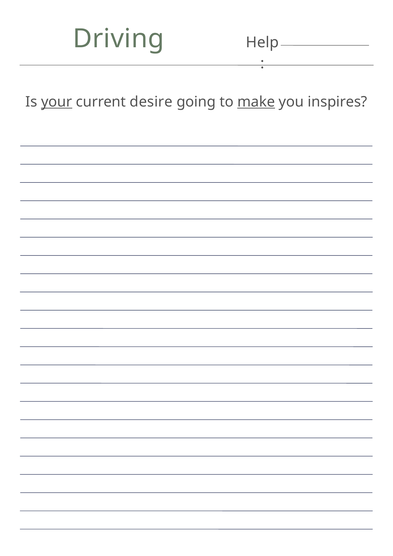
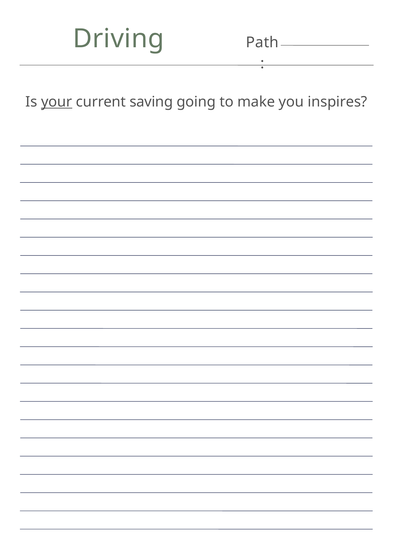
Help: Help -> Path
desire: desire -> saving
make underline: present -> none
